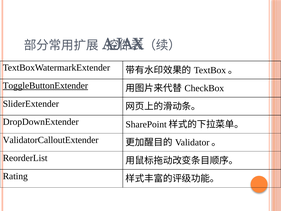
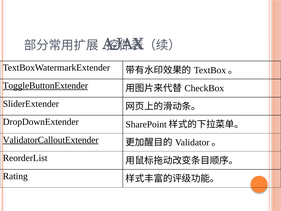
ValidatorCalloutExtender underline: none -> present
